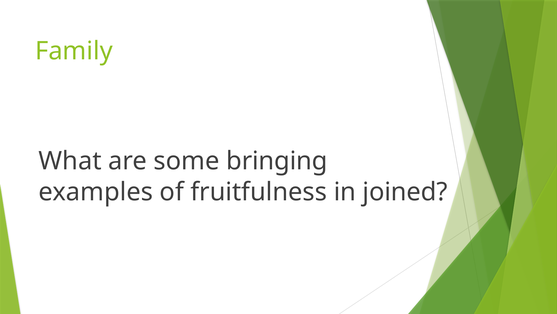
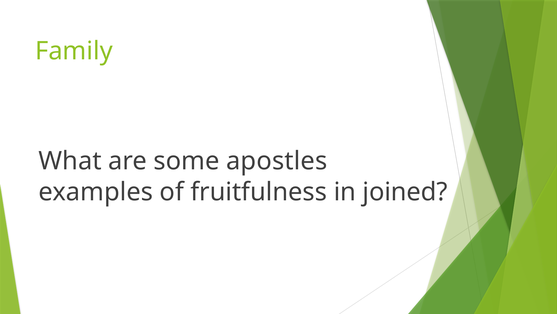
bringing: bringing -> apostles
